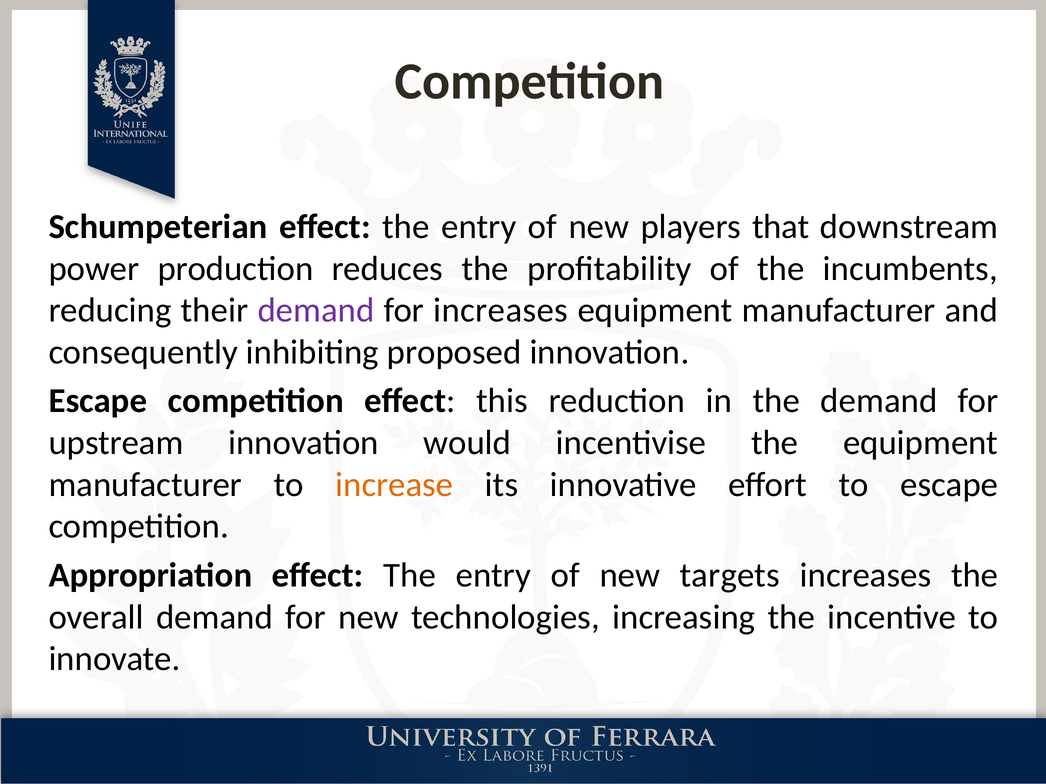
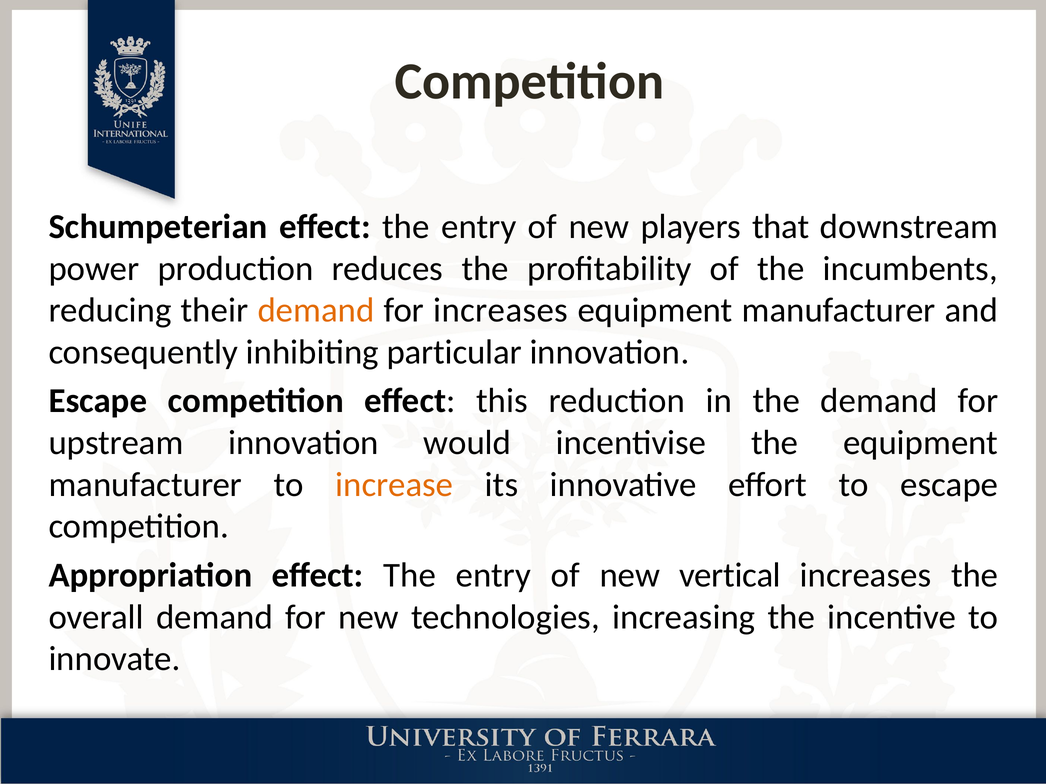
demand at (316, 311) colour: purple -> orange
proposed: proposed -> particular
targets: targets -> vertical
